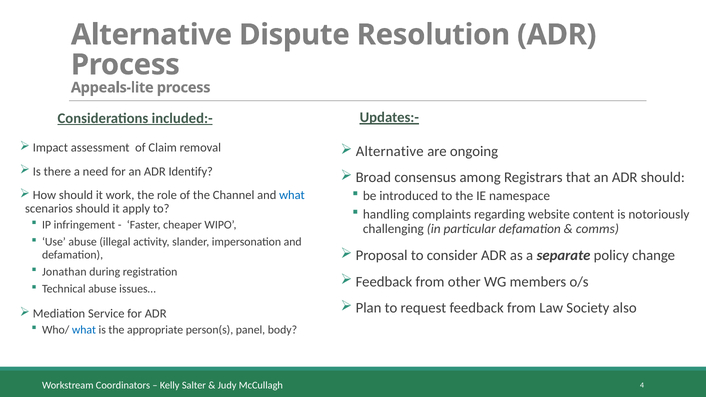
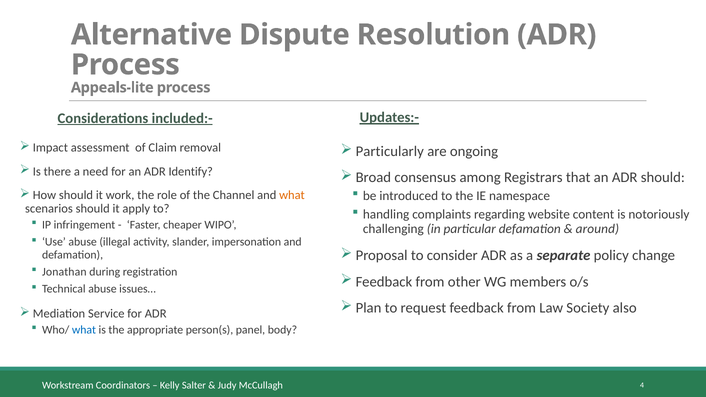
Alternative at (390, 151): Alternative -> Particularly
what at (292, 195) colour: blue -> orange
comms: comms -> around
